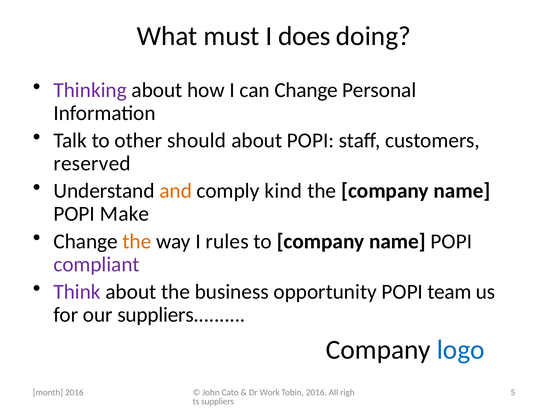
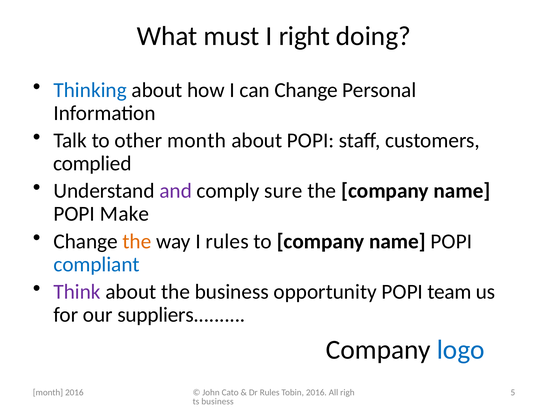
does: does -> right
Thinking colour: purple -> blue
other should: should -> month
reserved: reserved -> complied
and colour: orange -> purple
kind: kind -> sure
compliant colour: purple -> blue
Dr Work: Work -> Rules
suppliers at (218, 402): suppliers -> business
